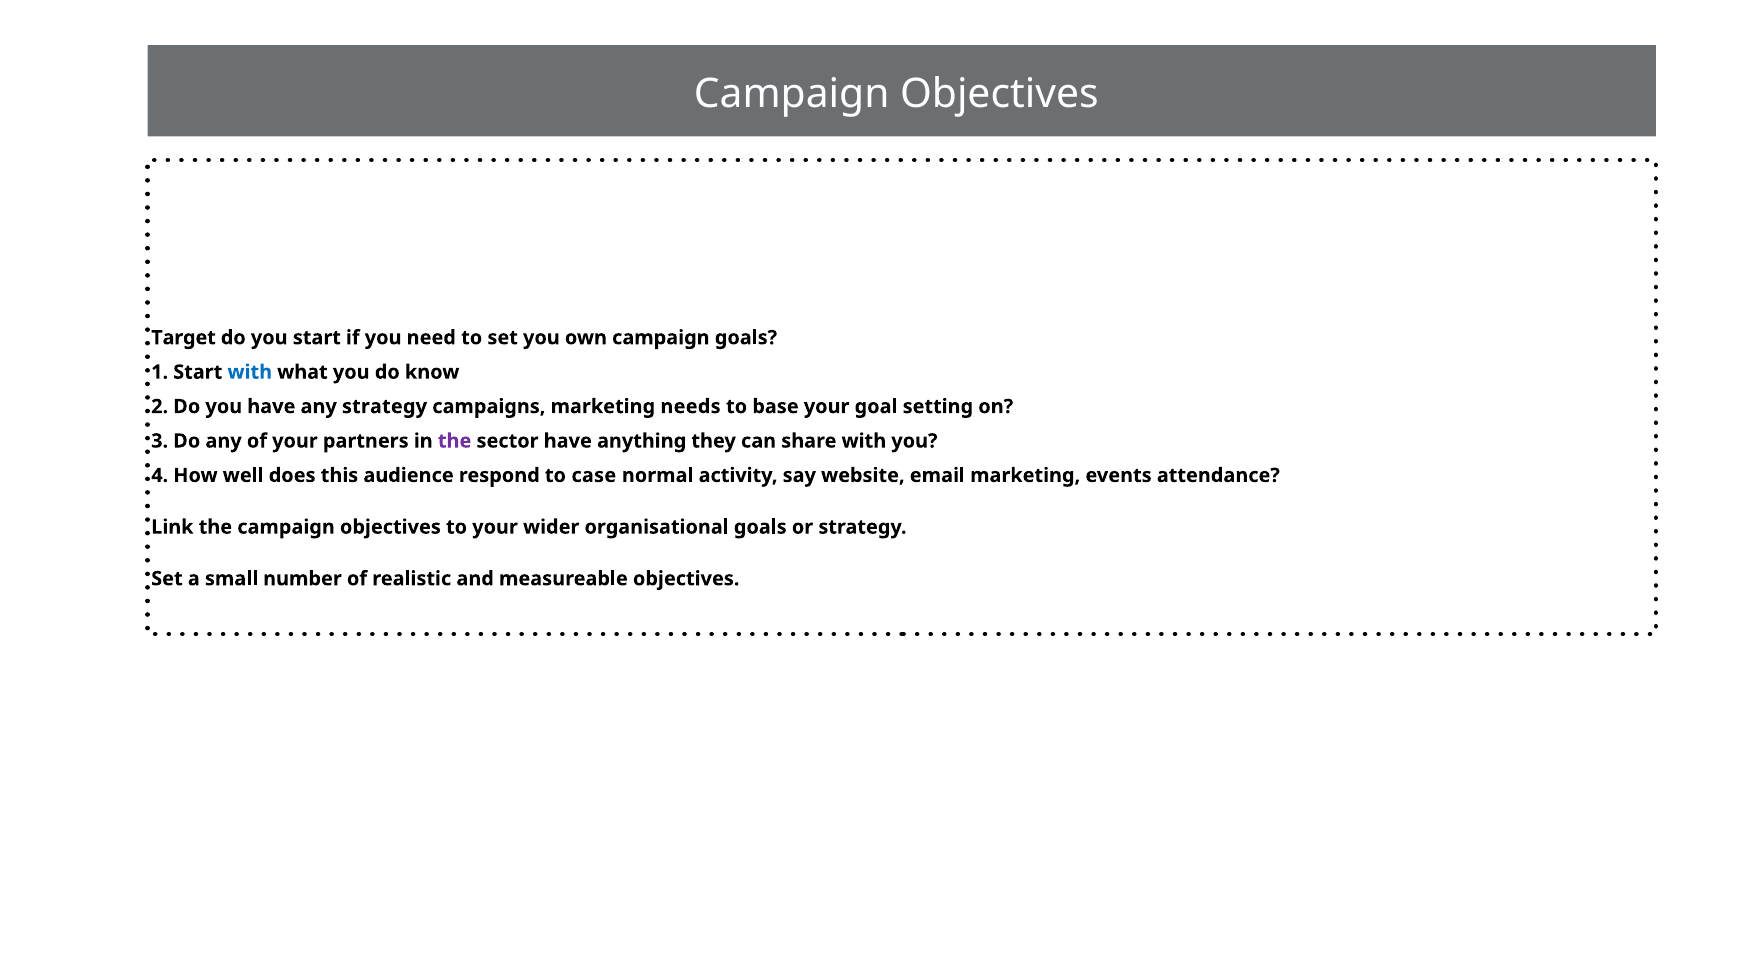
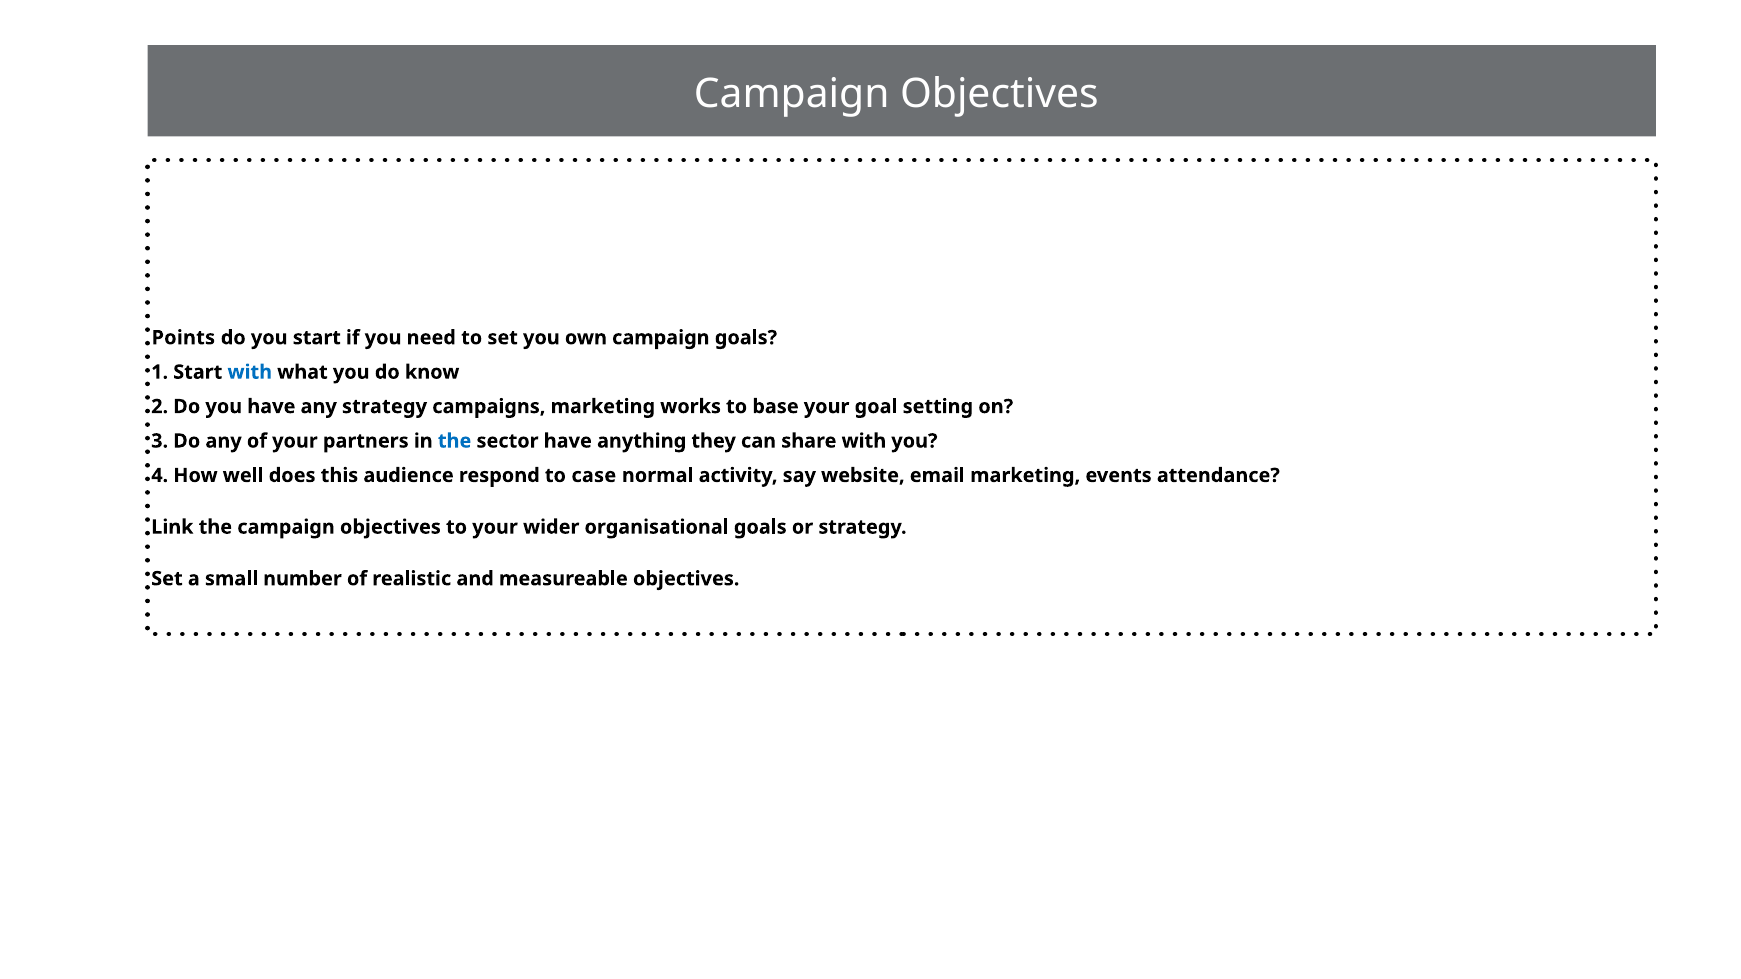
Target: Target -> Points
needs: needs -> works
the at (455, 441) colour: purple -> blue
